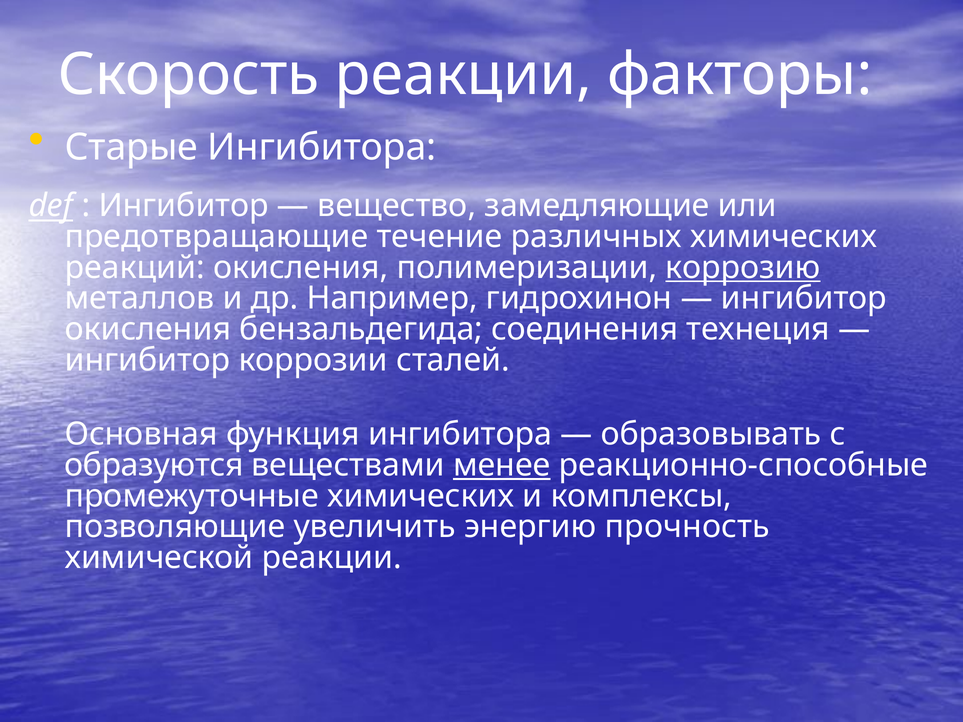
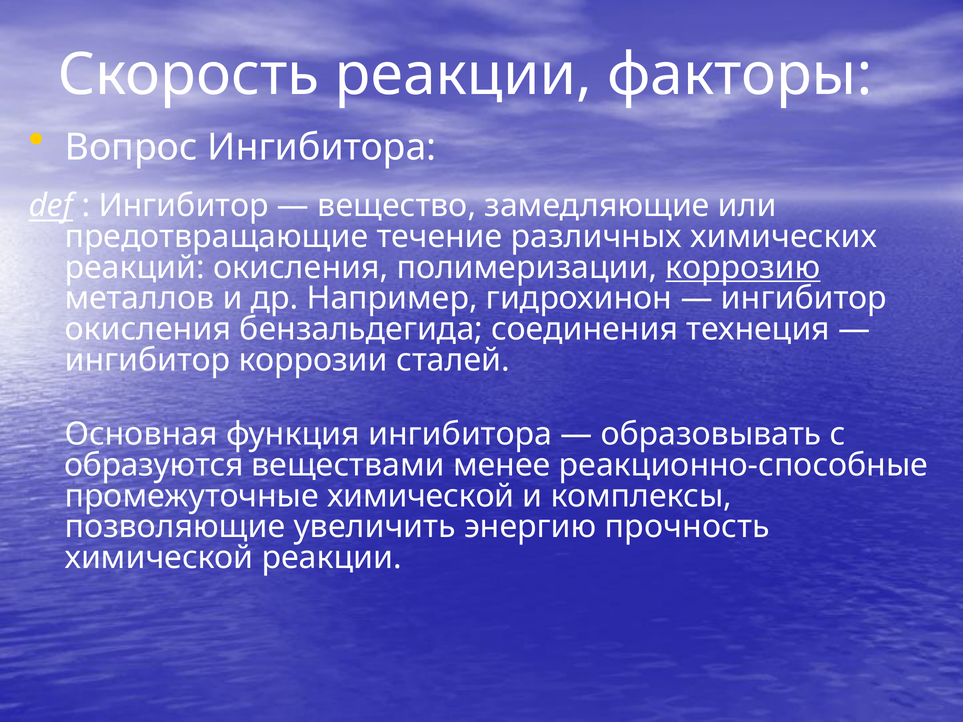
Старые: Старые -> Вопрос
менее underline: present -> none
промежуточные химических: химических -> химической
